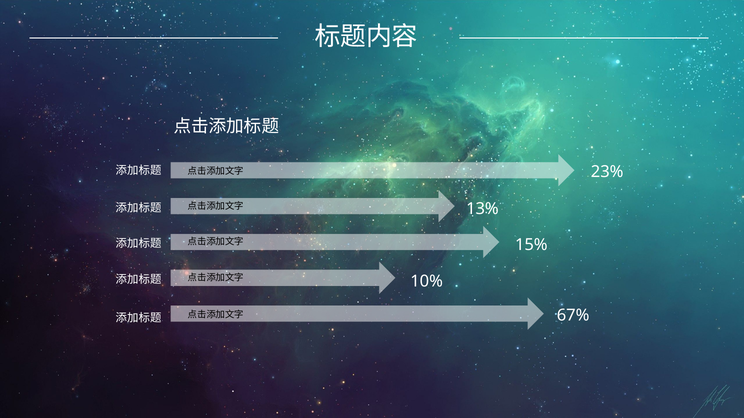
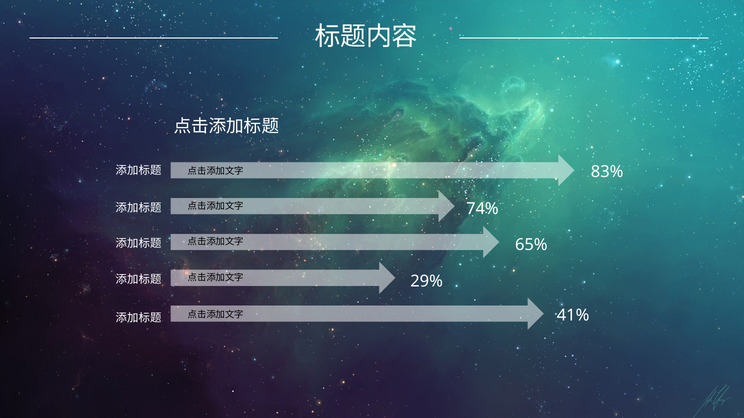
23%: 23% -> 83%
13%: 13% -> 74%
15%: 15% -> 65%
10%: 10% -> 29%
67%: 67% -> 41%
